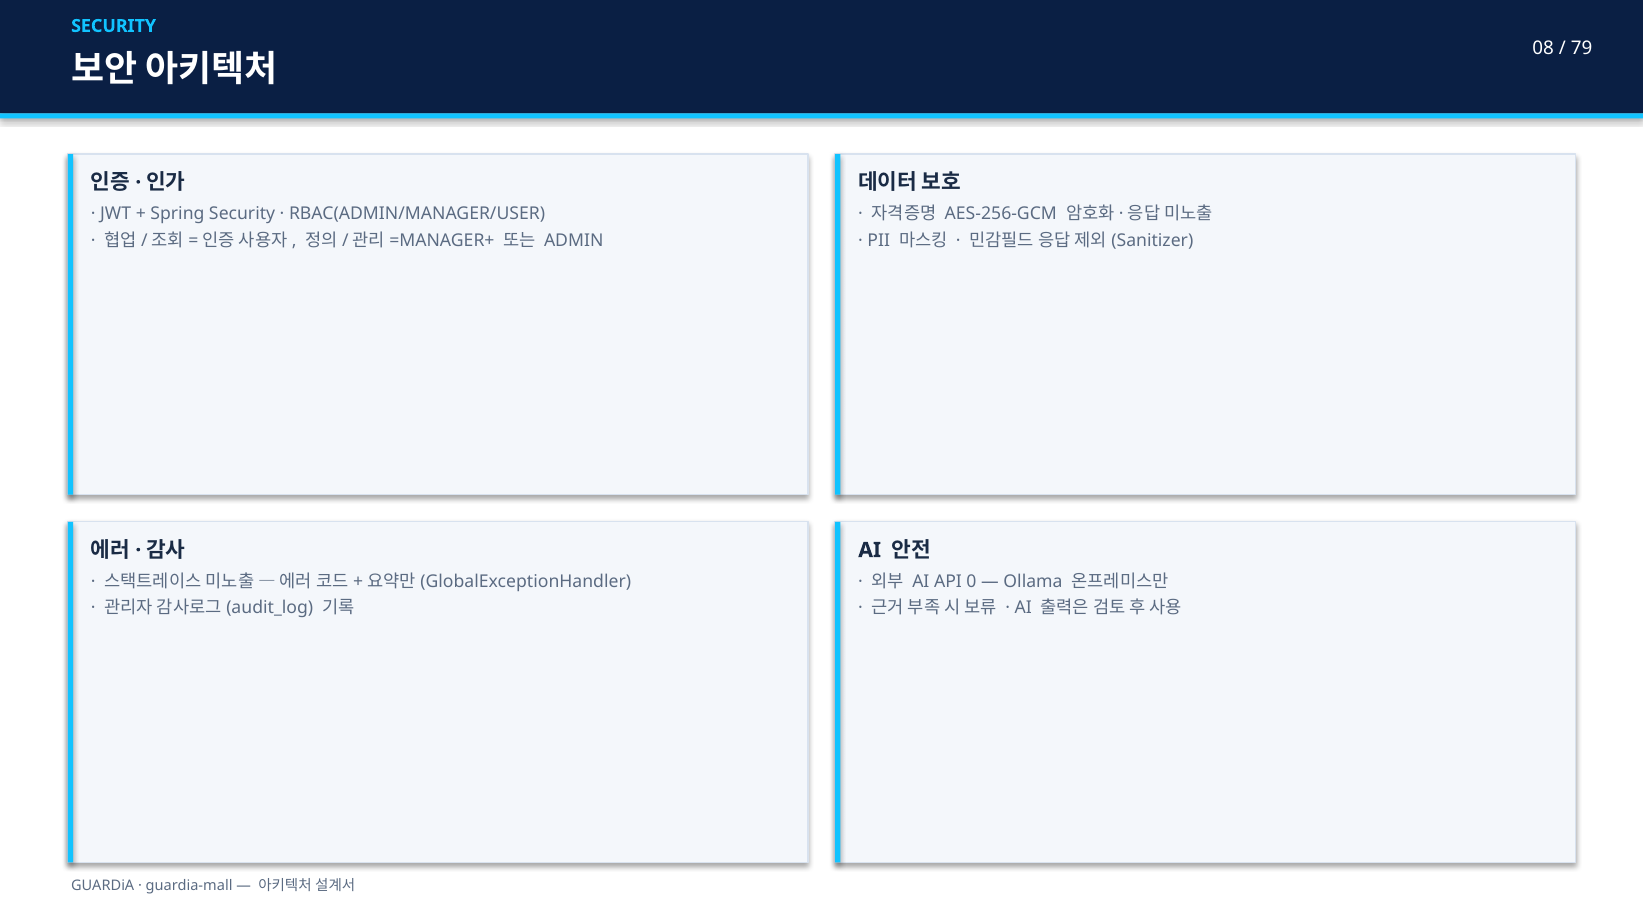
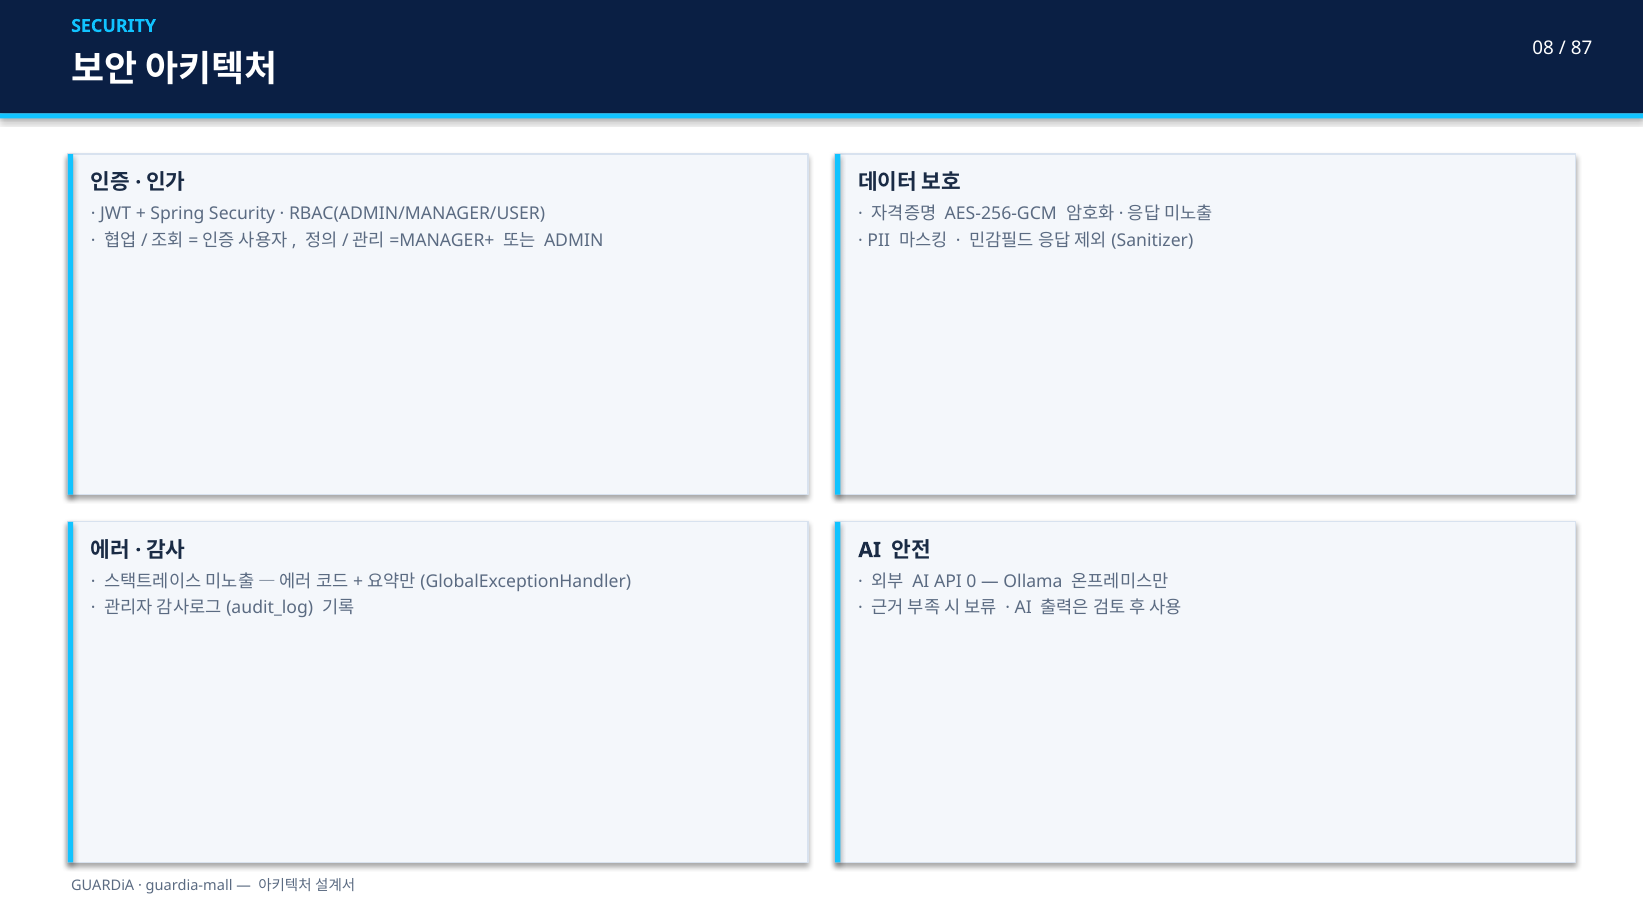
79: 79 -> 87
